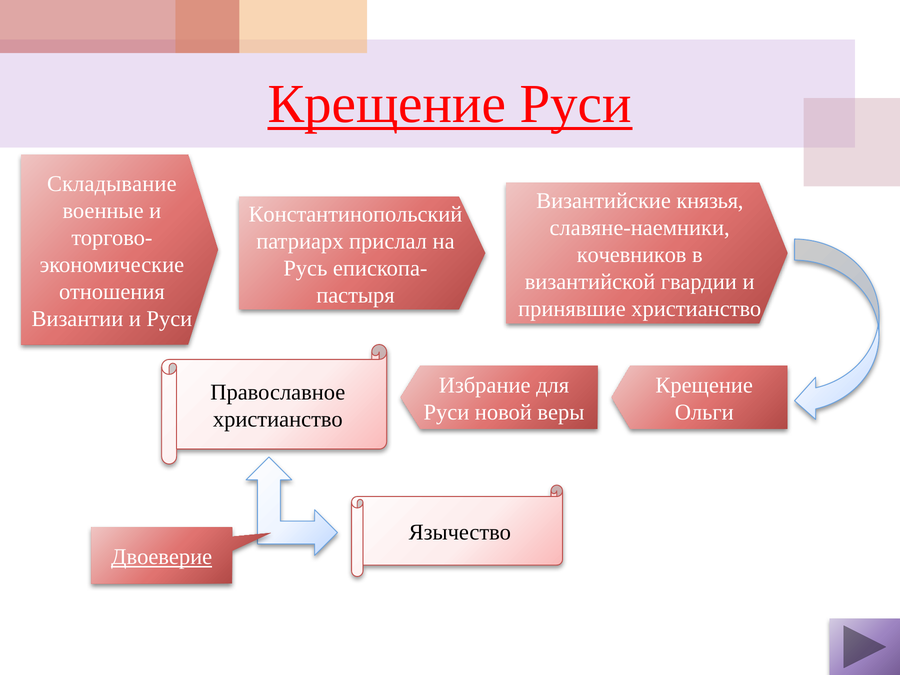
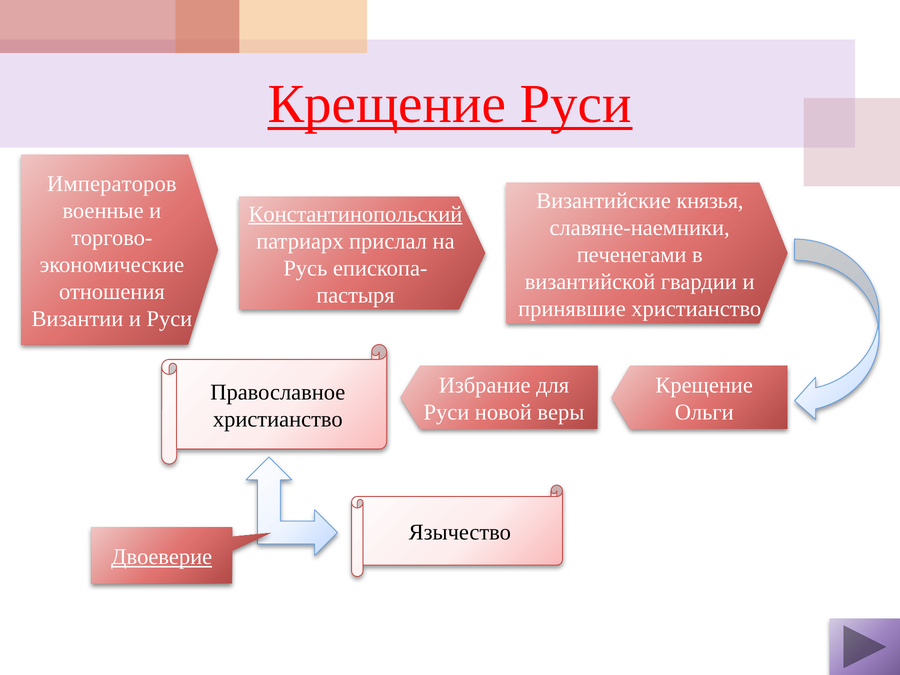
Складывание: Складывание -> Императоров
Константинопольский underline: none -> present
кочевников: кочевников -> печенегами
